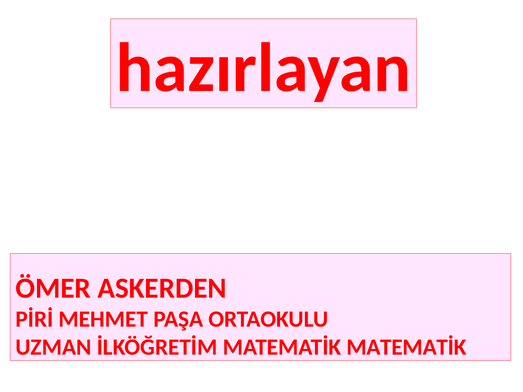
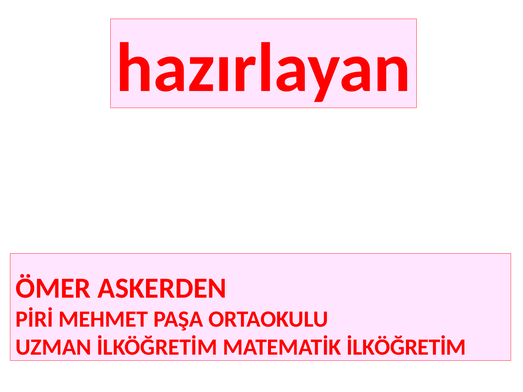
MATEMATİK MATEMATİK: MATEMATİK -> İLKÖĞRETİM
